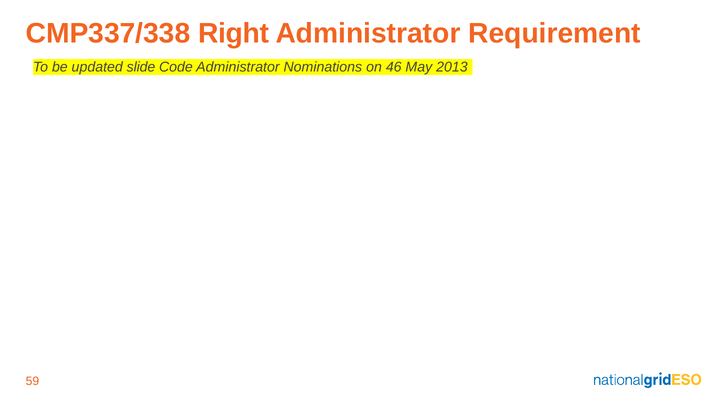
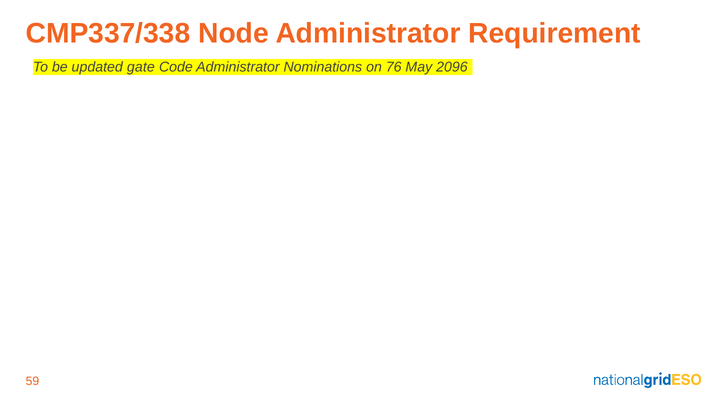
Right: Right -> Node
slide: slide -> gate
46: 46 -> 76
2013: 2013 -> 2096
